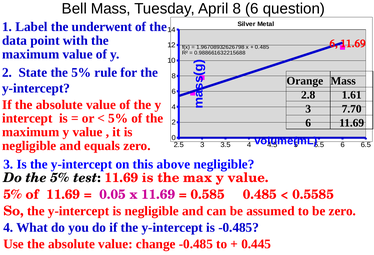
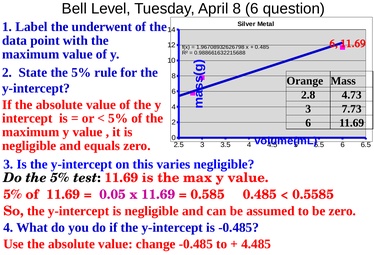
Bell Mass: Mass -> Level
1.61: 1.61 -> 4.73
7.70: 7.70 -> 7.73
above: above -> varies
0.445: 0.445 -> 4.485
